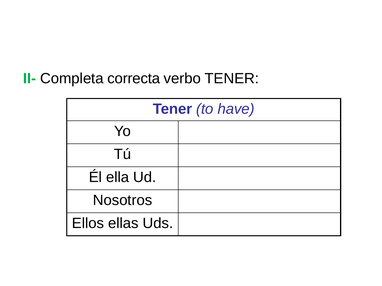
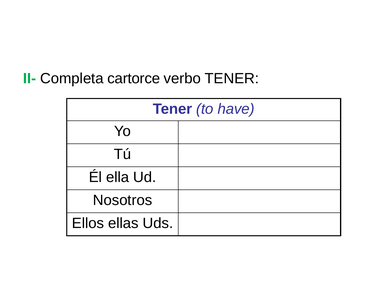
correcta: correcta -> cartorce
